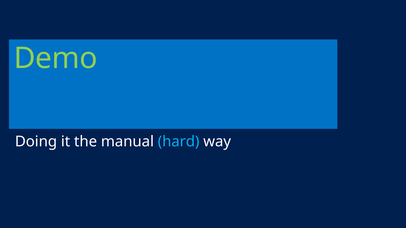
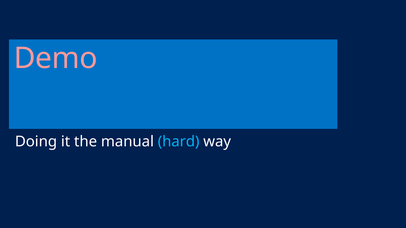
Demo colour: light green -> pink
